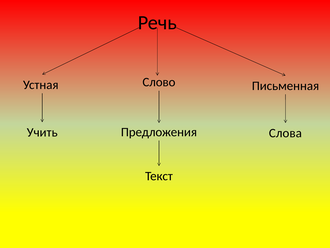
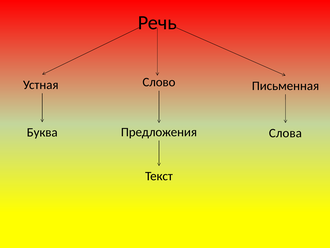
Учить: Учить -> Буква
